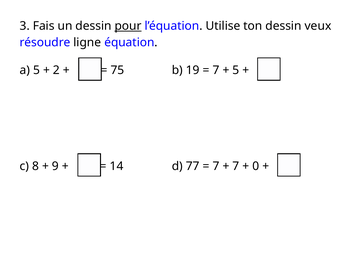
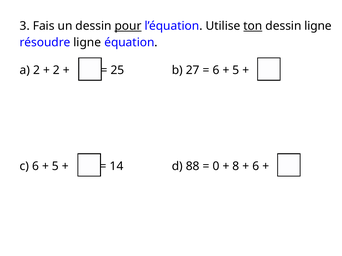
ton underline: none -> present
dessin veux: veux -> ligne
a 5: 5 -> 2
75: 75 -> 25
19: 19 -> 27
7 at (216, 70): 7 -> 6
c 8: 8 -> 6
9 at (55, 166): 9 -> 5
77: 77 -> 88
7 at (216, 166): 7 -> 0
7 at (236, 166): 7 -> 8
0 at (256, 166): 0 -> 6
